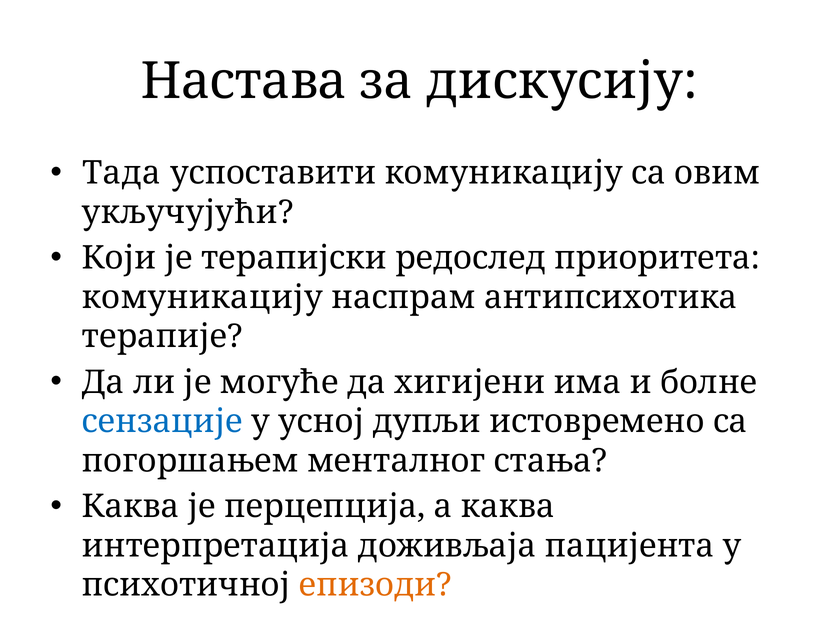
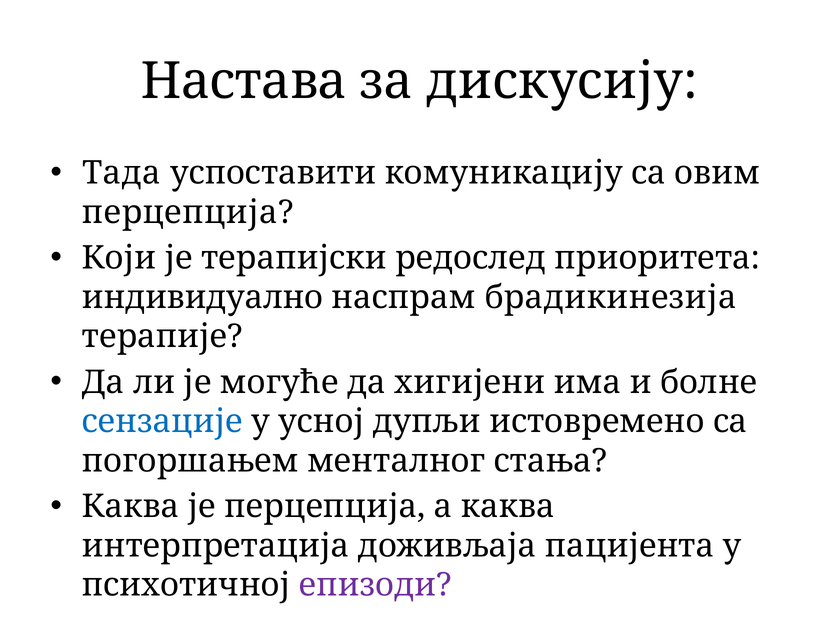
укључујући at (188, 212): укључујући -> перцепција
комуникацију at (202, 297): комуникацију -> индивидуално
антипсихотика: антипсихотика -> брадикинезија
епизоди colour: orange -> purple
